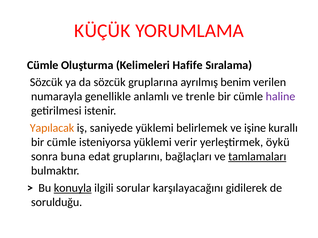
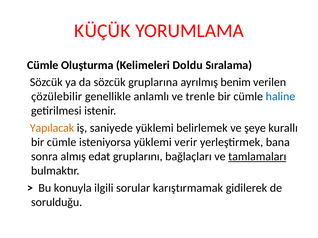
Hafife: Hafife -> Doldu
numarayla: numarayla -> çözülebilir
haline colour: purple -> blue
işine: işine -> şeye
öykü: öykü -> bana
buna: buna -> almış
konuyla underline: present -> none
karşılayacağını: karşılayacağını -> karıştırmamak
